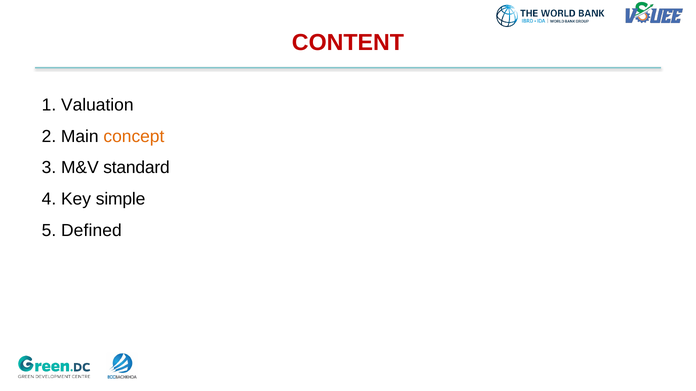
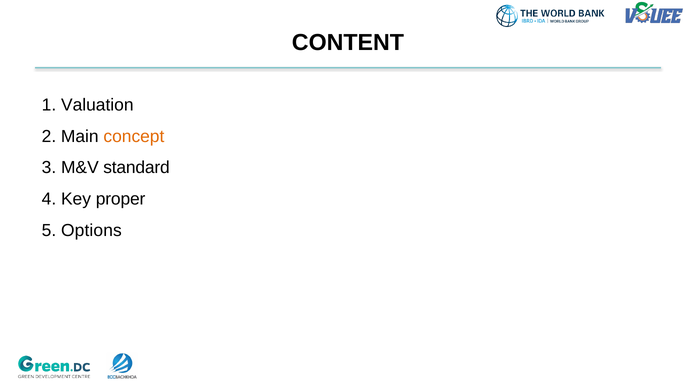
CONTENT colour: red -> black
simple: simple -> proper
Defined: Defined -> Options
